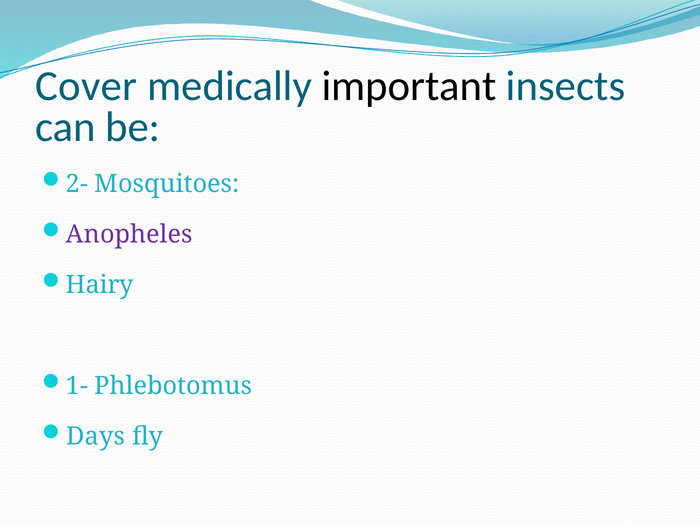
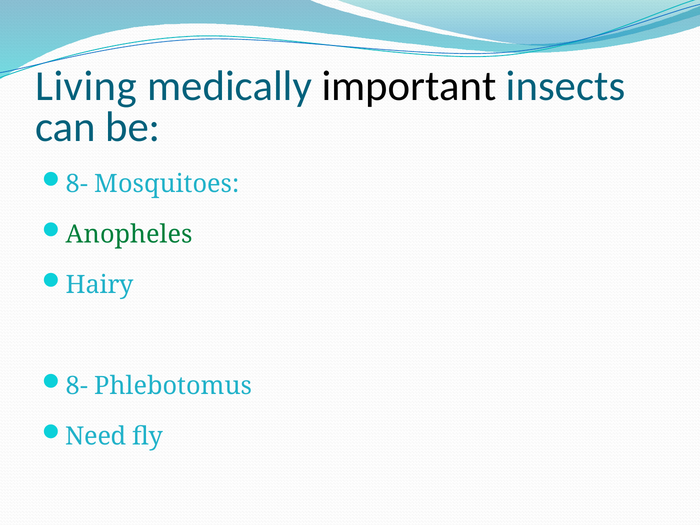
Cover: Cover -> Living
2- at (77, 184): 2- -> 8-
Anopheles colour: purple -> green
1- at (77, 386): 1- -> 8-
Days: Days -> Need
